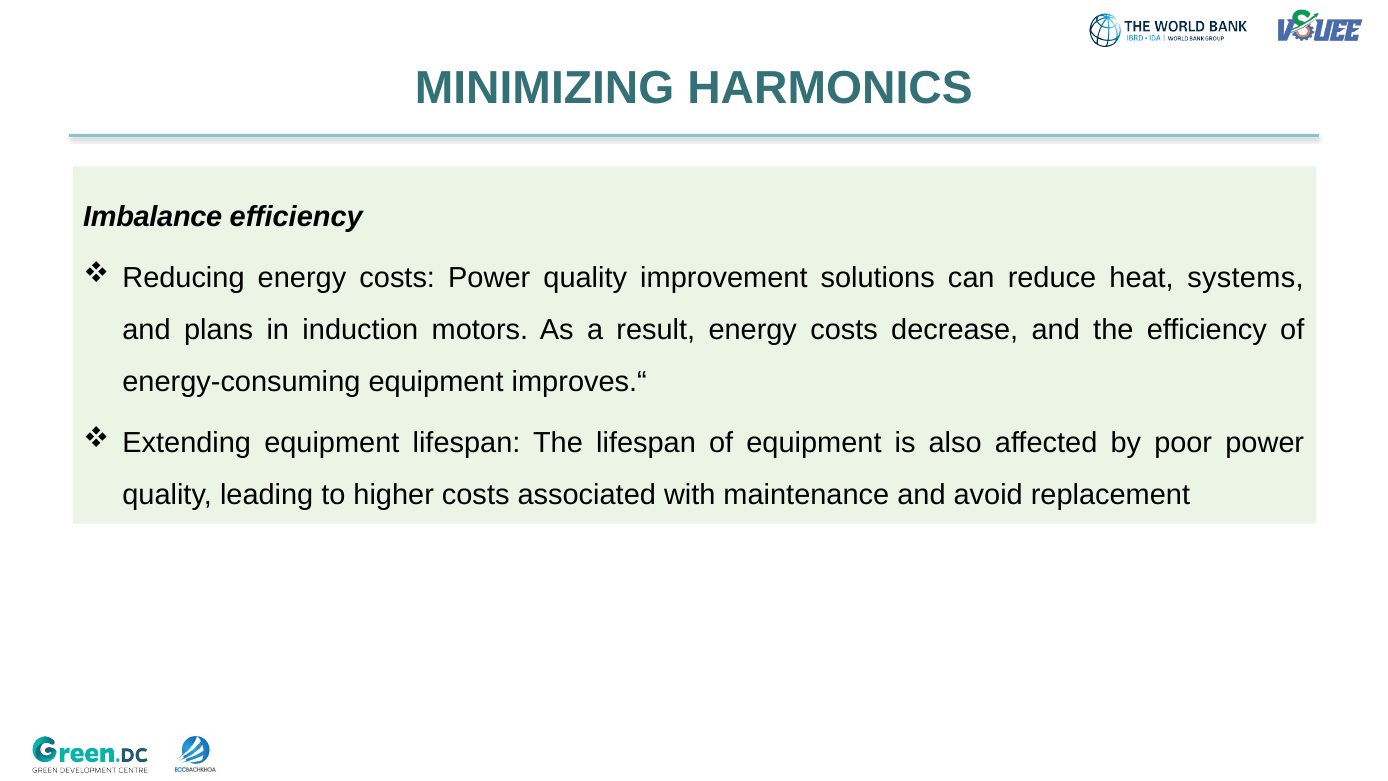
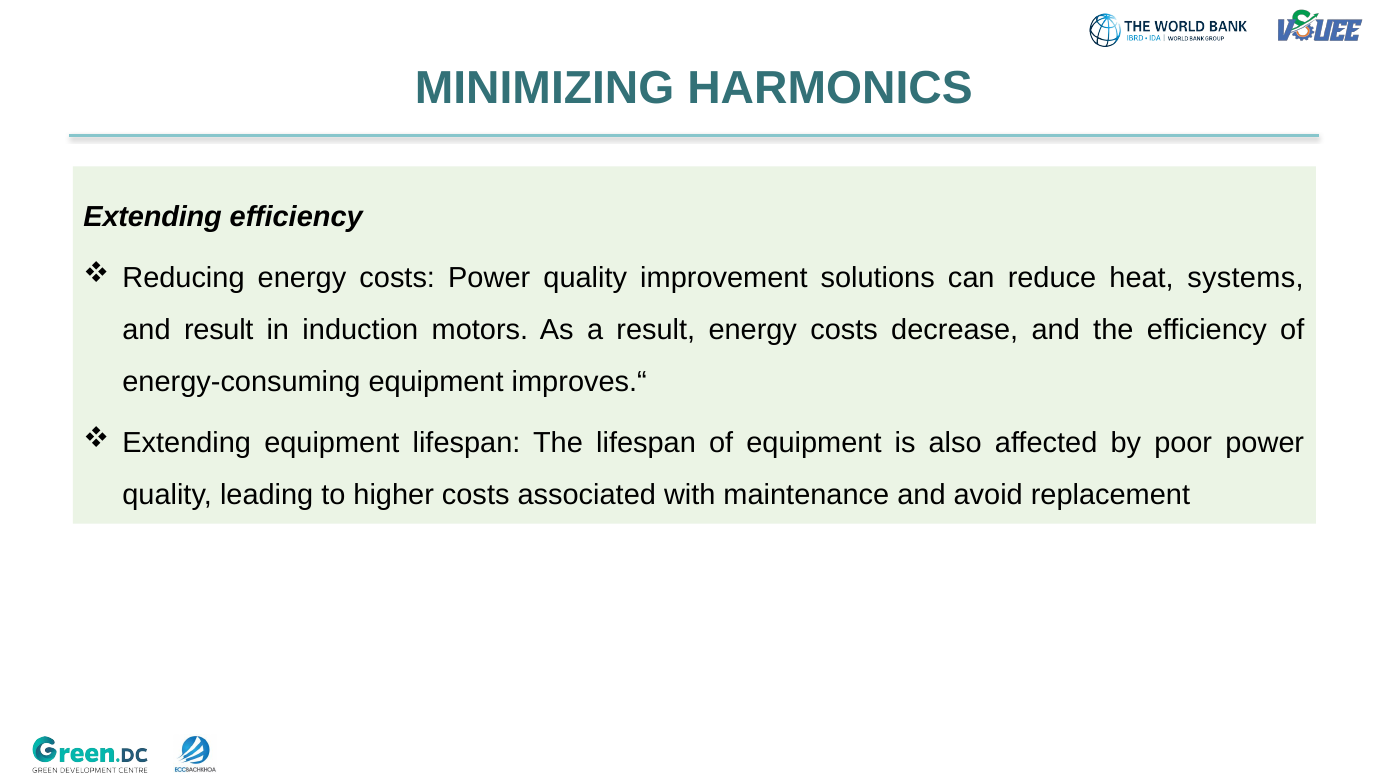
Imbalance at (153, 217): Imbalance -> Extending
and plans: plans -> result
